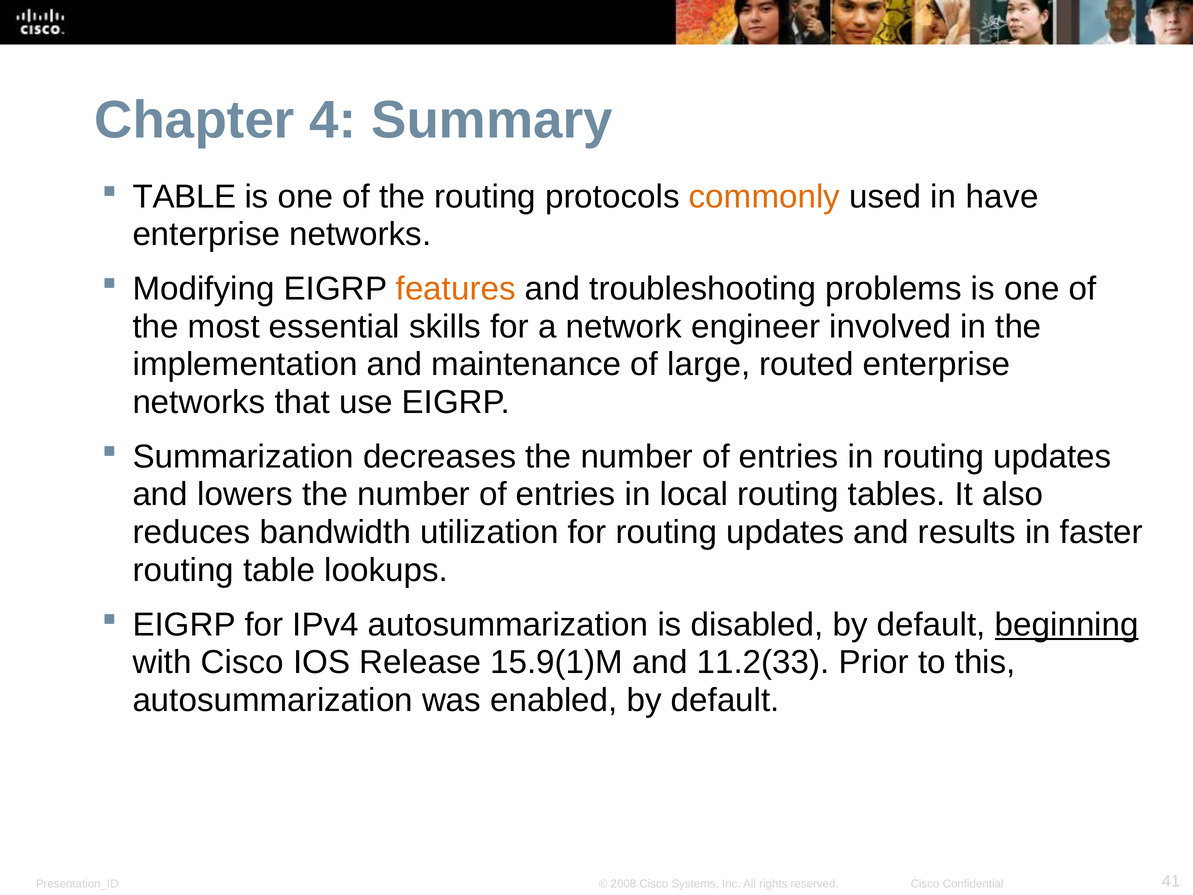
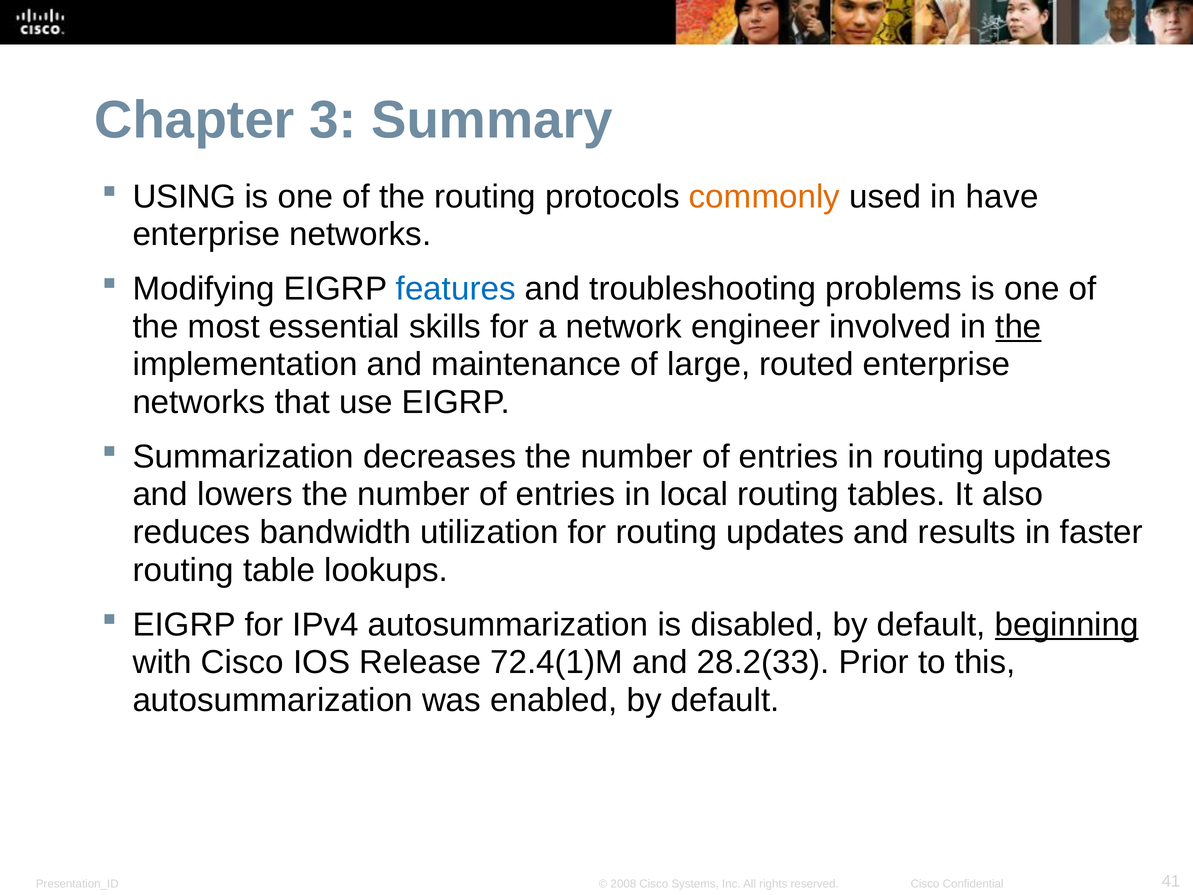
4: 4 -> 3
TABLE at (184, 197): TABLE -> USING
features colour: orange -> blue
the at (1018, 327) underline: none -> present
15.9(1)M: 15.9(1)M -> 72.4(1)M
11.2(33: 11.2(33 -> 28.2(33
